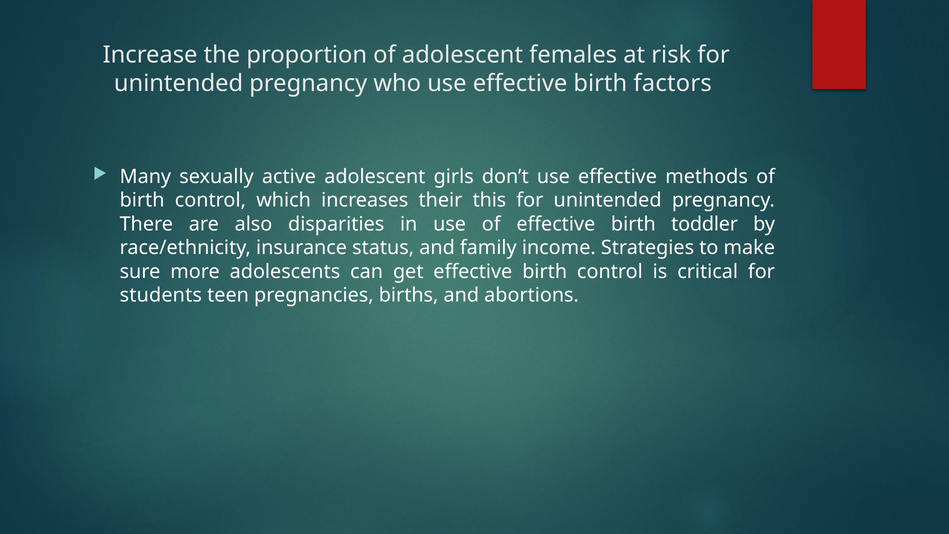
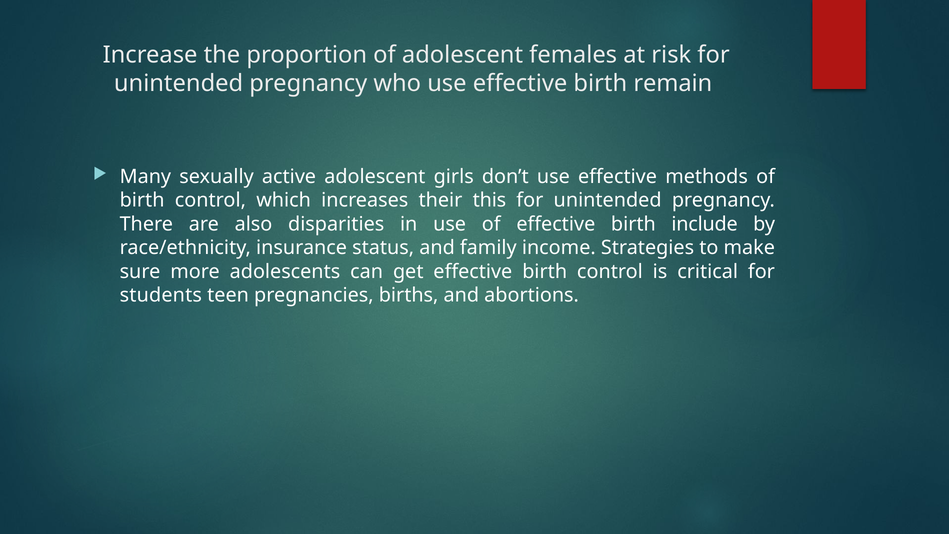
factors: factors -> remain
toddler: toddler -> include
